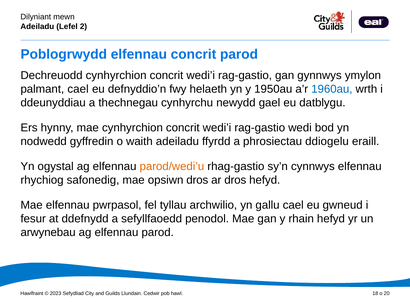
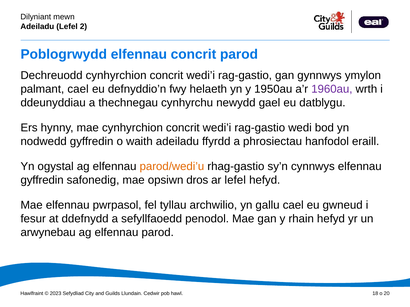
1960au colour: blue -> purple
ddiogelu: ddiogelu -> hanfodol
rhychiog at (42, 180): rhychiog -> gyffredin
ar dros: dros -> lefel
